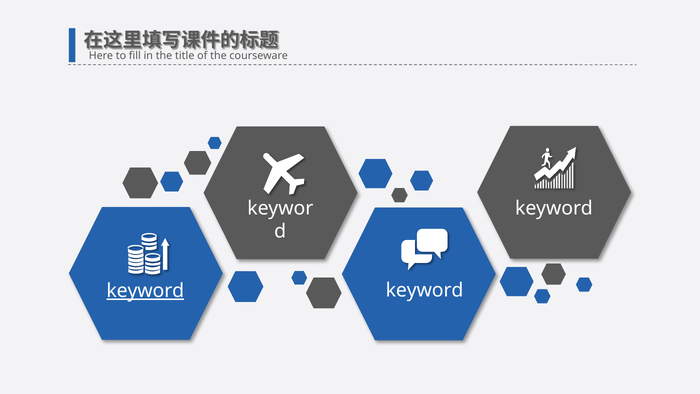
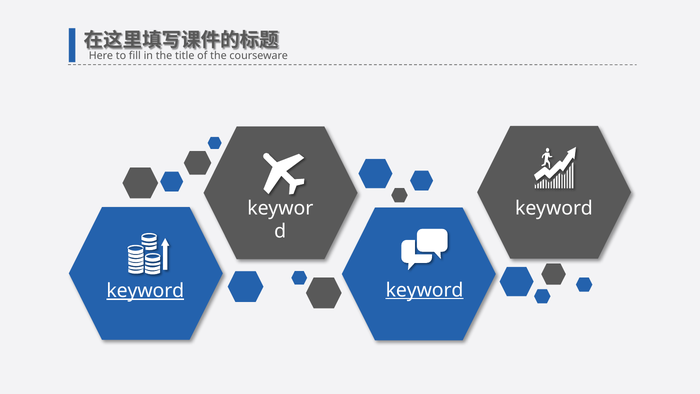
keyword at (425, 290) underline: none -> present
